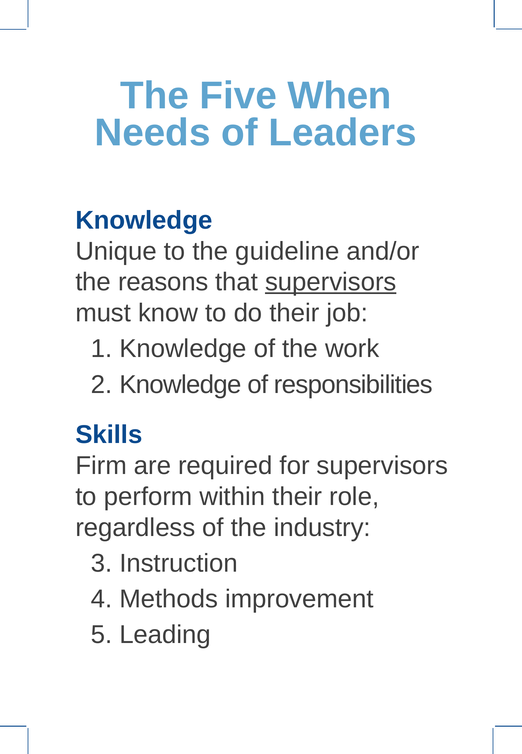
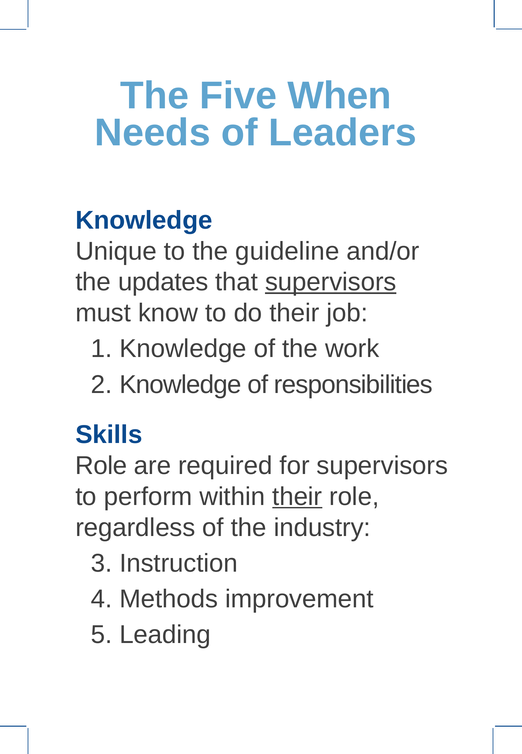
reasons: reasons -> updates
Firm at (101, 466): Firm -> Role
their at (297, 497) underline: none -> present
